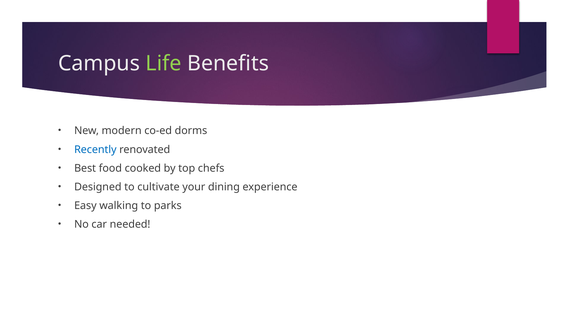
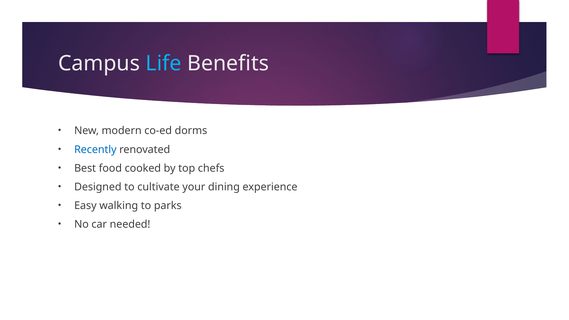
Life colour: light green -> light blue
